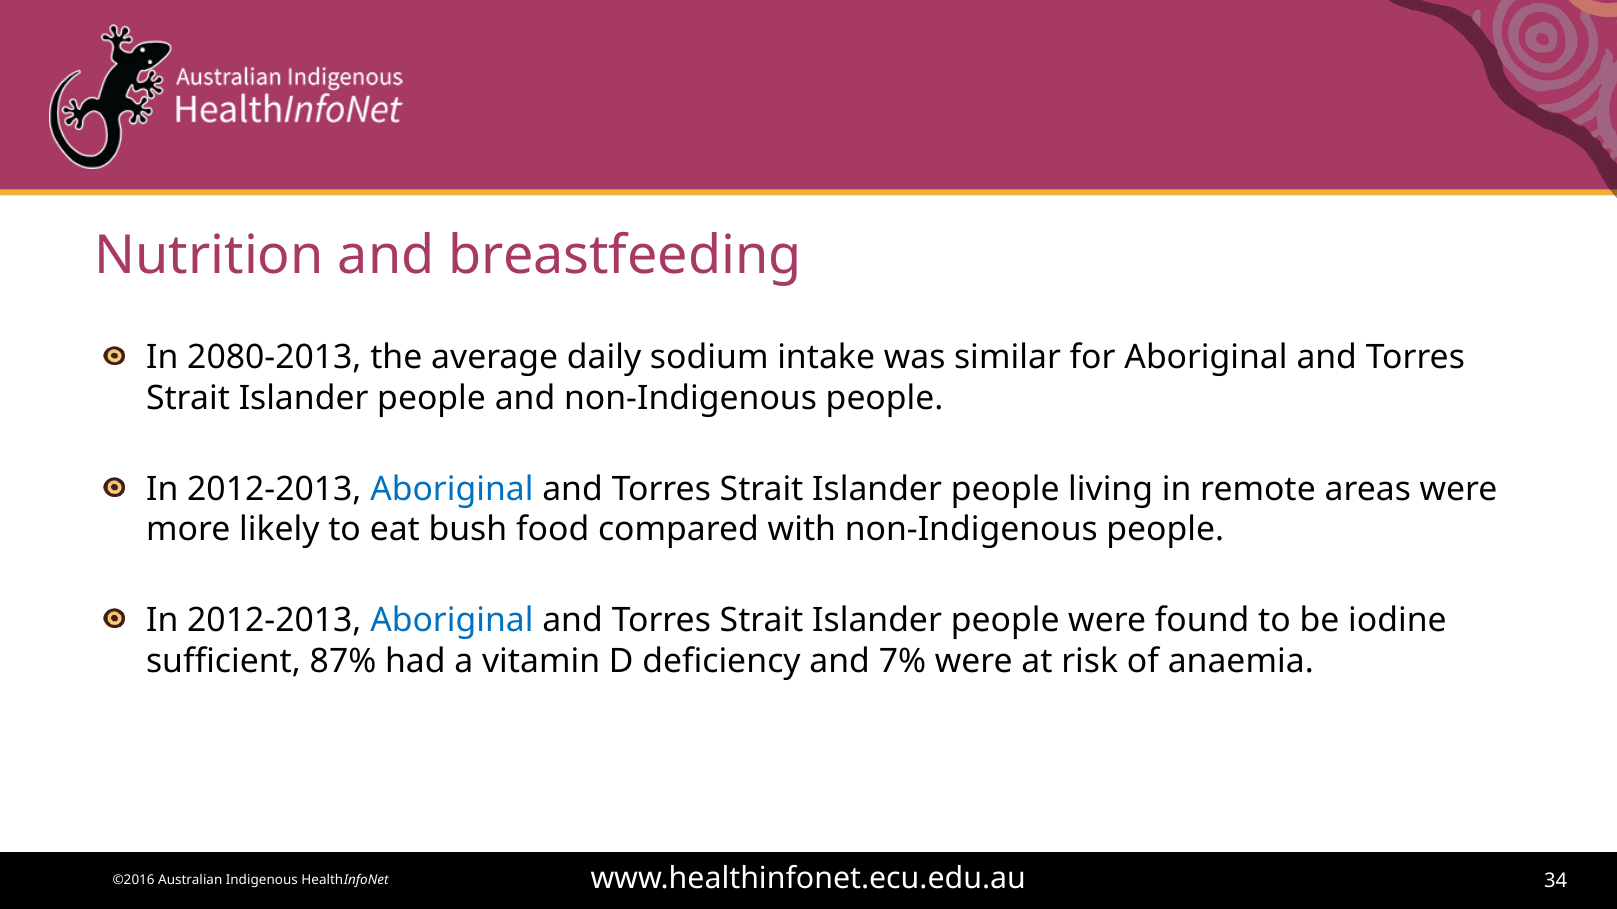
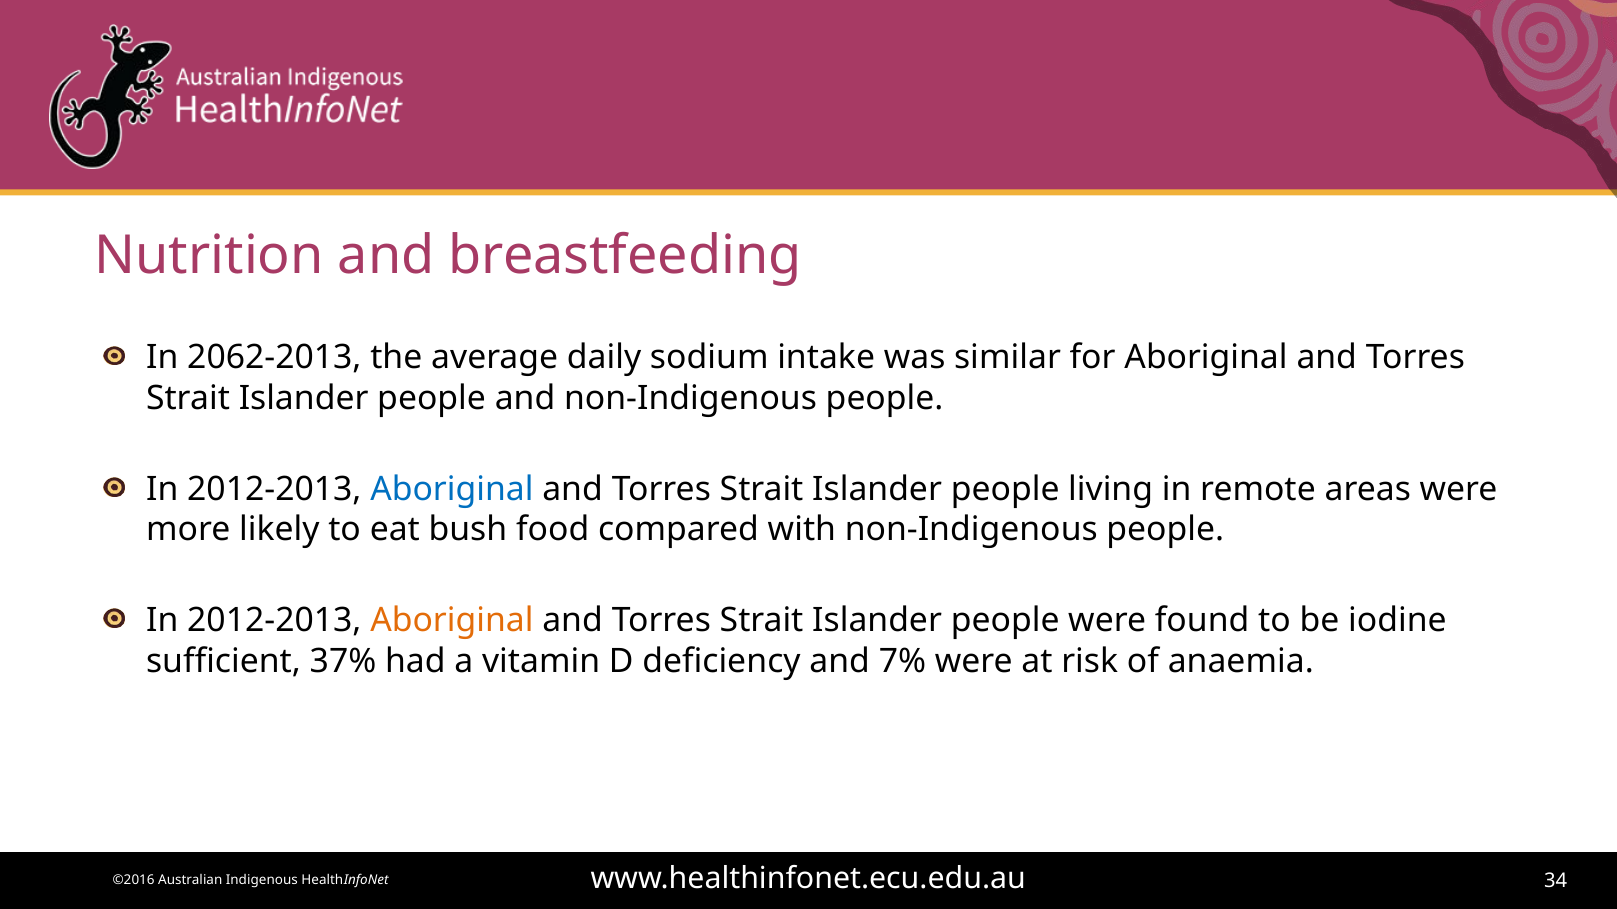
2080-2013: 2080-2013 -> 2062-2013
Aboriginal at (452, 621) colour: blue -> orange
87%: 87% -> 37%
